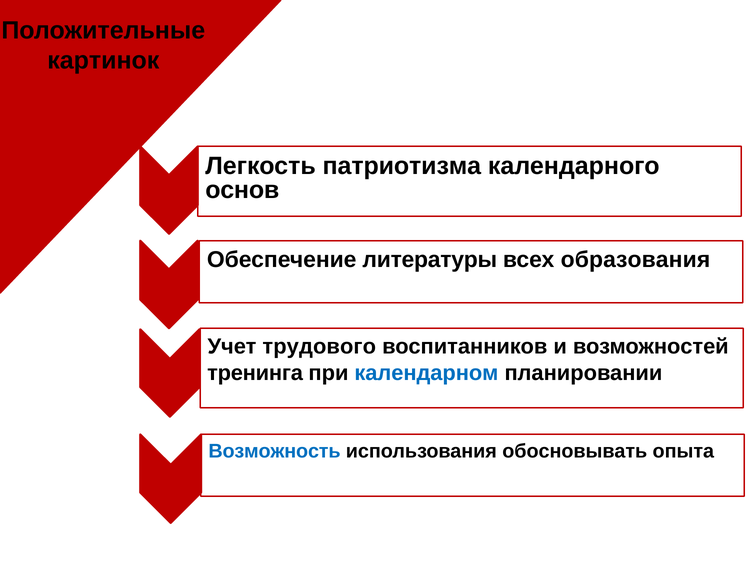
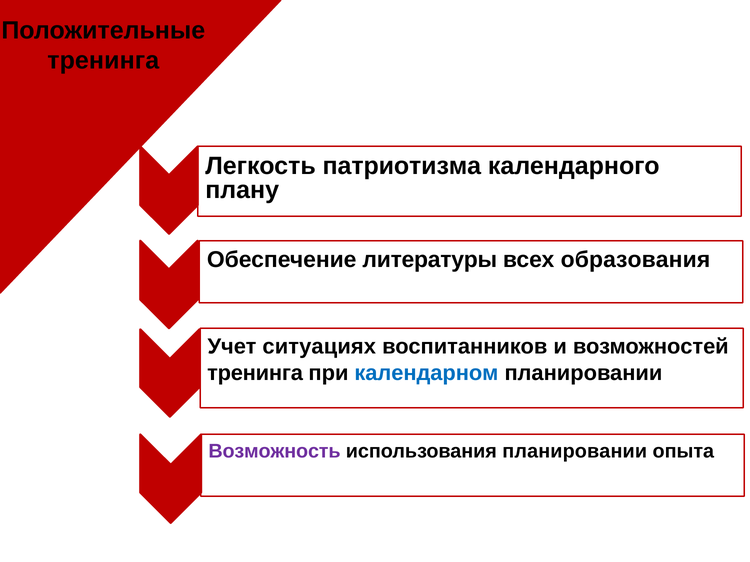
картинок at (103, 60): картинок -> тренинга
основ: основ -> плану
трудового: трудового -> ситуациях
Возможность colour: blue -> purple
использования обосновывать: обосновывать -> планировании
